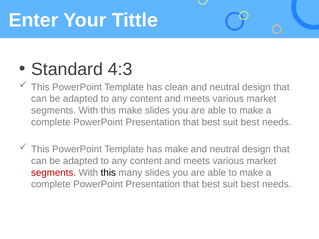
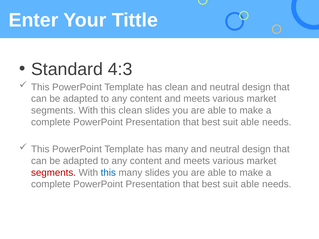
this make: make -> clean
best at (250, 122): best -> able
has make: make -> many
this at (108, 173) colour: black -> blue
best at (250, 184): best -> able
